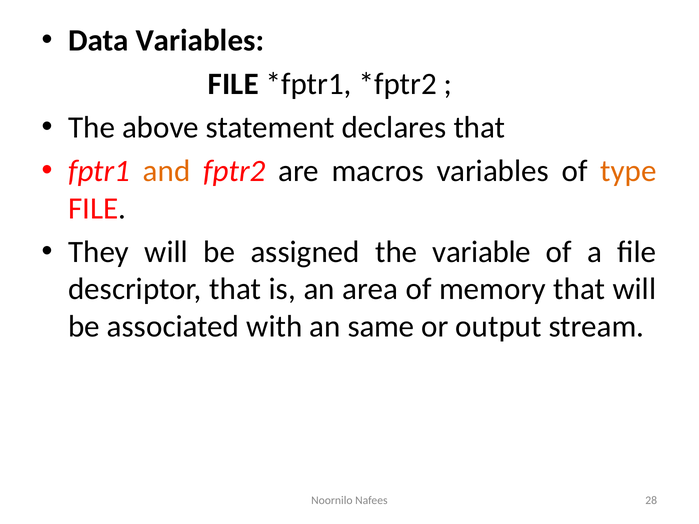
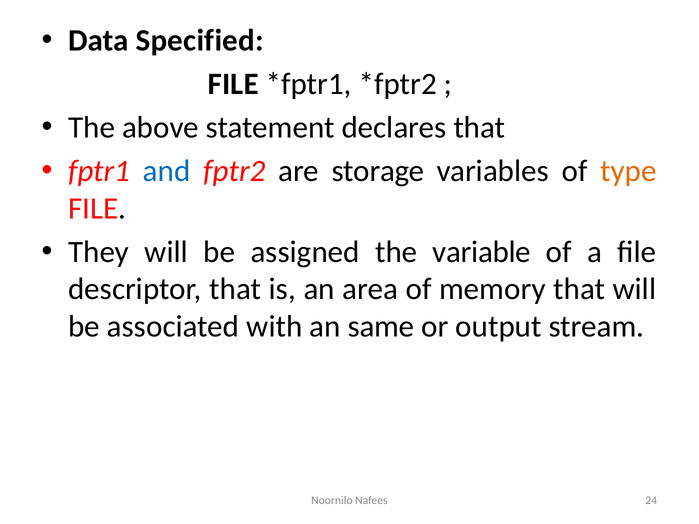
Data Variables: Variables -> Specified
and colour: orange -> blue
macros: macros -> storage
28: 28 -> 24
